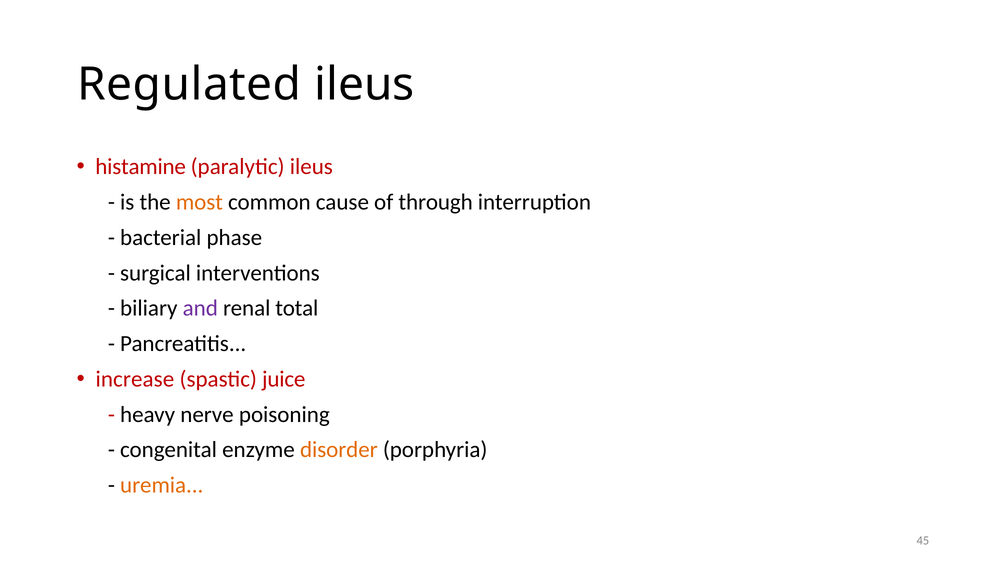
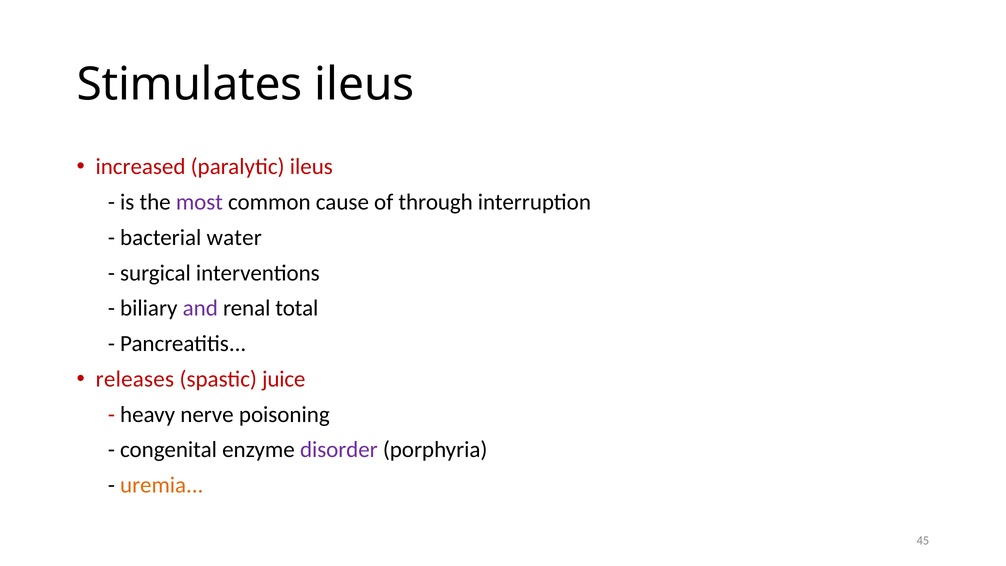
Regulated: Regulated -> Stimulates
histamine: histamine -> increased
most colour: orange -> purple
phase: phase -> water
increase: increase -> releases
disorder colour: orange -> purple
